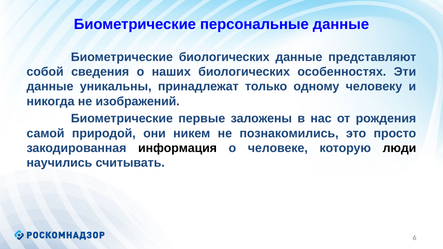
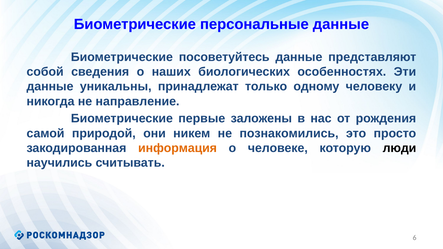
Биометрические биологических: биологических -> посоветуйтесь
изображений: изображений -> направление
информация colour: black -> orange
